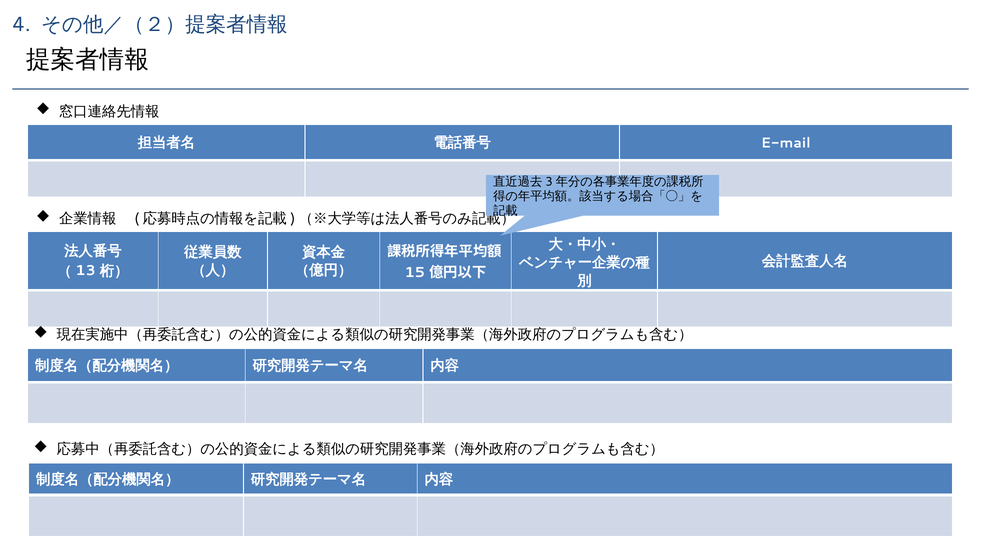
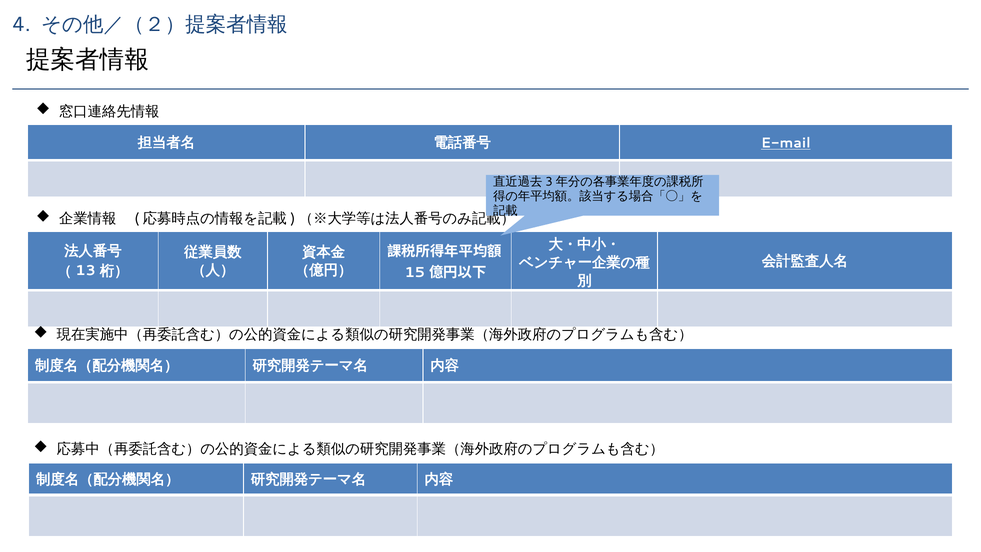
E-mail underline: none -> present
